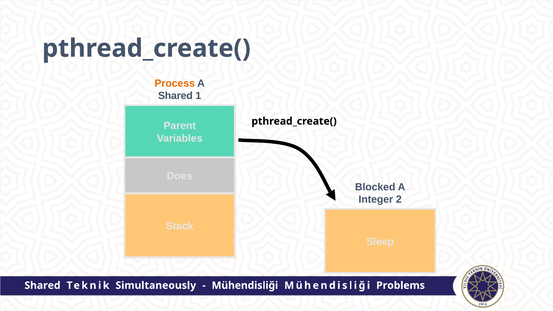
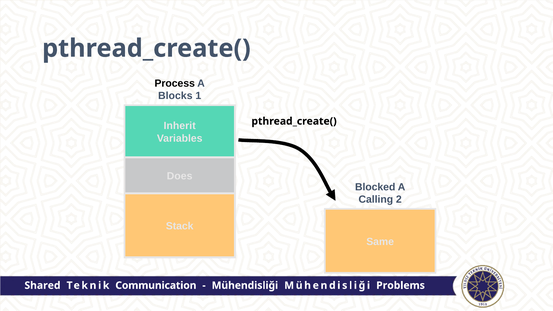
Process colour: orange -> black
Shared at (175, 96): Shared -> Blocks
Parent: Parent -> Inherit
Integer: Integer -> Calling
Sleep: Sleep -> Same
Simultaneously: Simultaneously -> Communication
